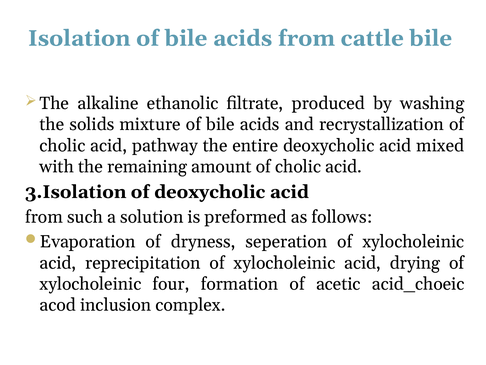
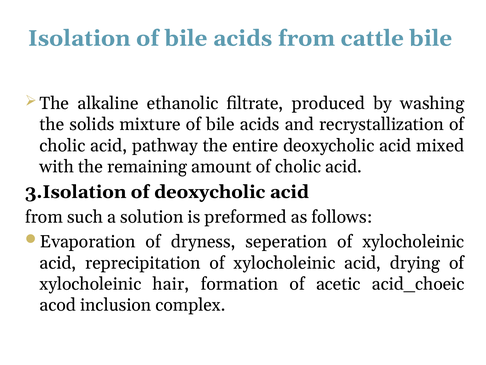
four: four -> hair
